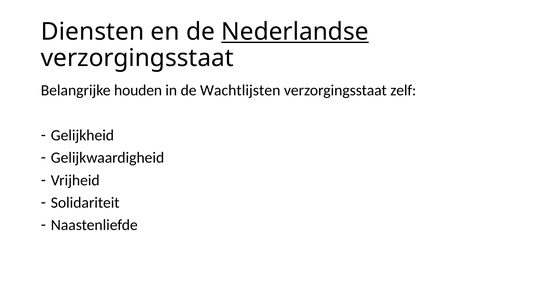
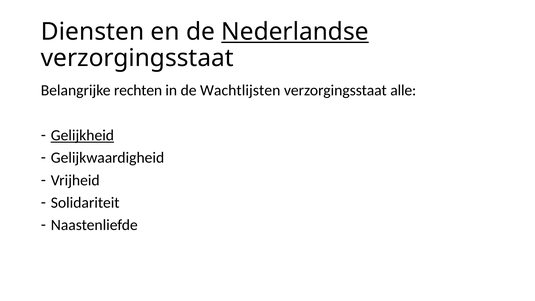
houden: houden -> rechten
zelf: zelf -> alle
Gelijkheid underline: none -> present
